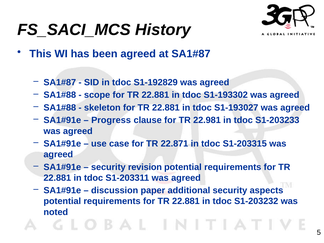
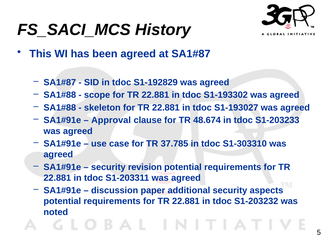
Progress: Progress -> Approval
22.981: 22.981 -> 48.674
22.871: 22.871 -> 37.785
S1-203315: S1-203315 -> S1-303310
